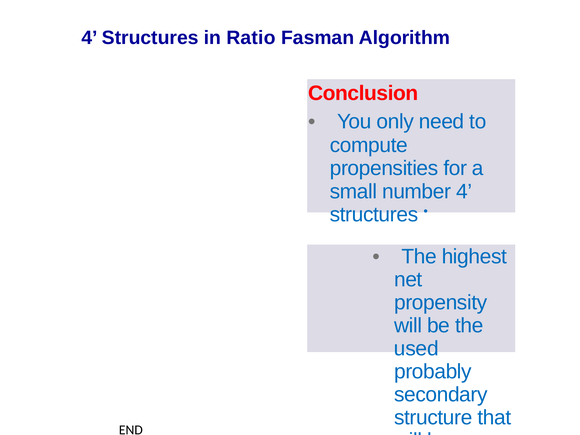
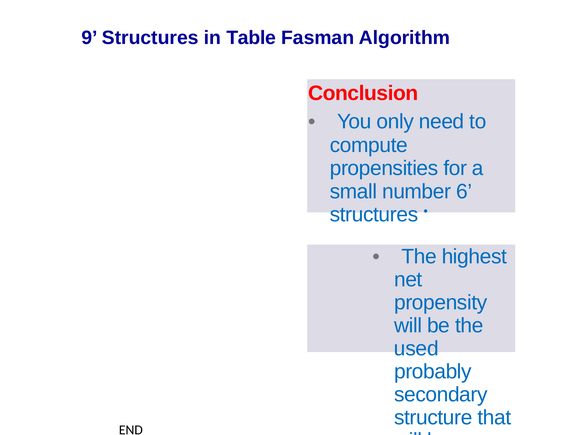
4 at (90, 38): 4 -> 9
Ratio: Ratio -> Table
number 4: 4 -> 6
